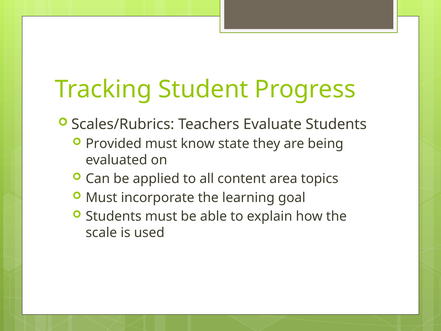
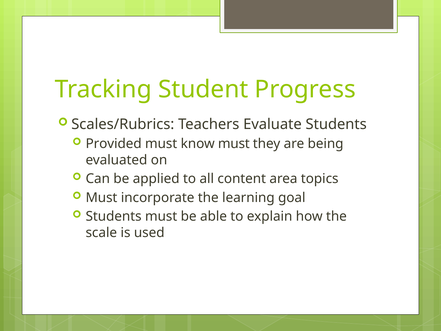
know state: state -> must
